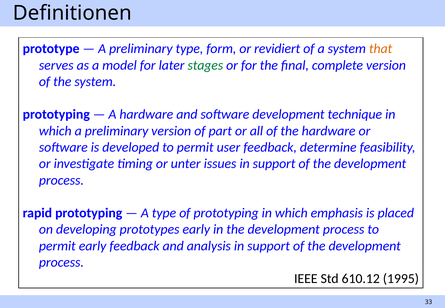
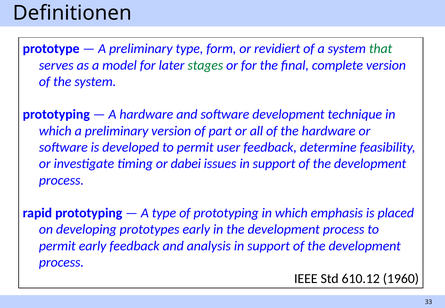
that colour: orange -> green
unter: unter -> dabei
1995: 1995 -> 1960
